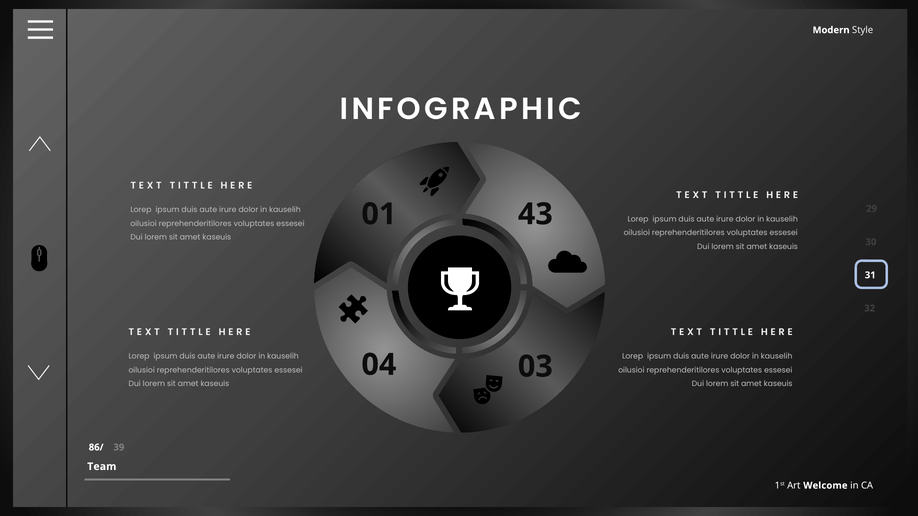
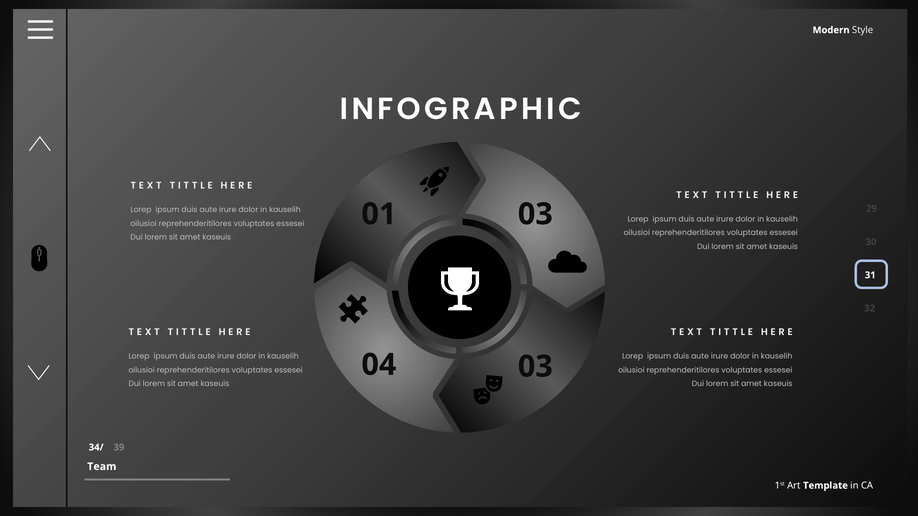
01 43: 43 -> 03
86/: 86/ -> 34/
Welcome: Welcome -> Template
